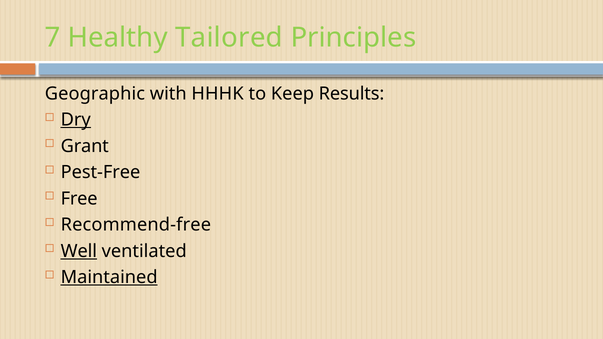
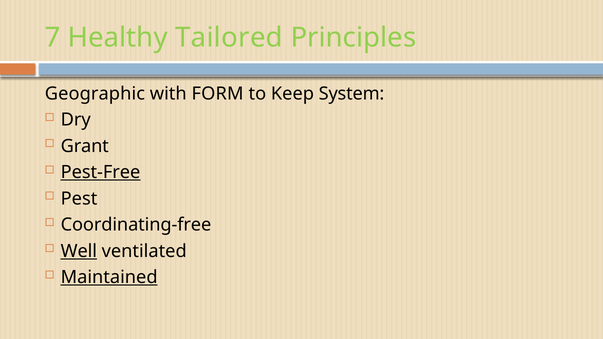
HHHK: HHHK -> FORM
Results: Results -> System
Dry underline: present -> none
Pest-Free underline: none -> present
Free: Free -> Pest
Recommend-free: Recommend-free -> Coordinating-free
